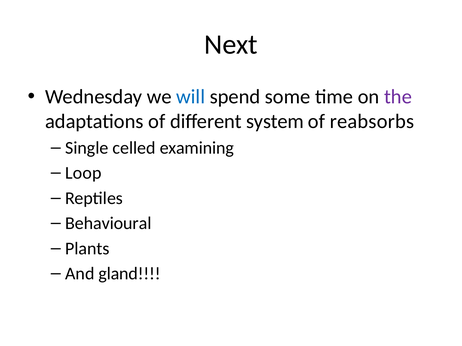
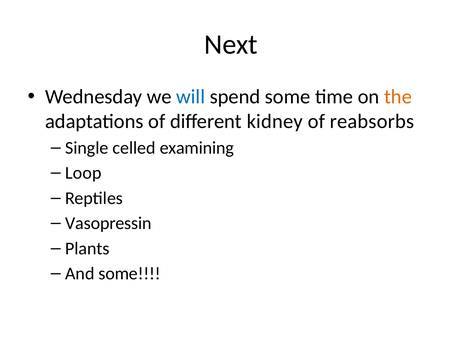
the colour: purple -> orange
system: system -> kidney
Behavioural: Behavioural -> Vasopressin
And gland: gland -> some
